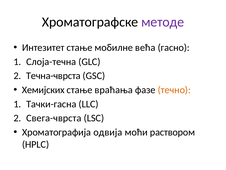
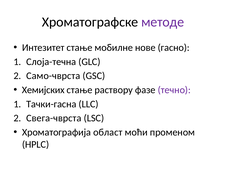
већа: већа -> нове
Течна-чврста: Течна-чврста -> Само-чврста
враћања: враћања -> раствору
течно colour: orange -> purple
одвија: одвија -> област
раствором: раствором -> променом
